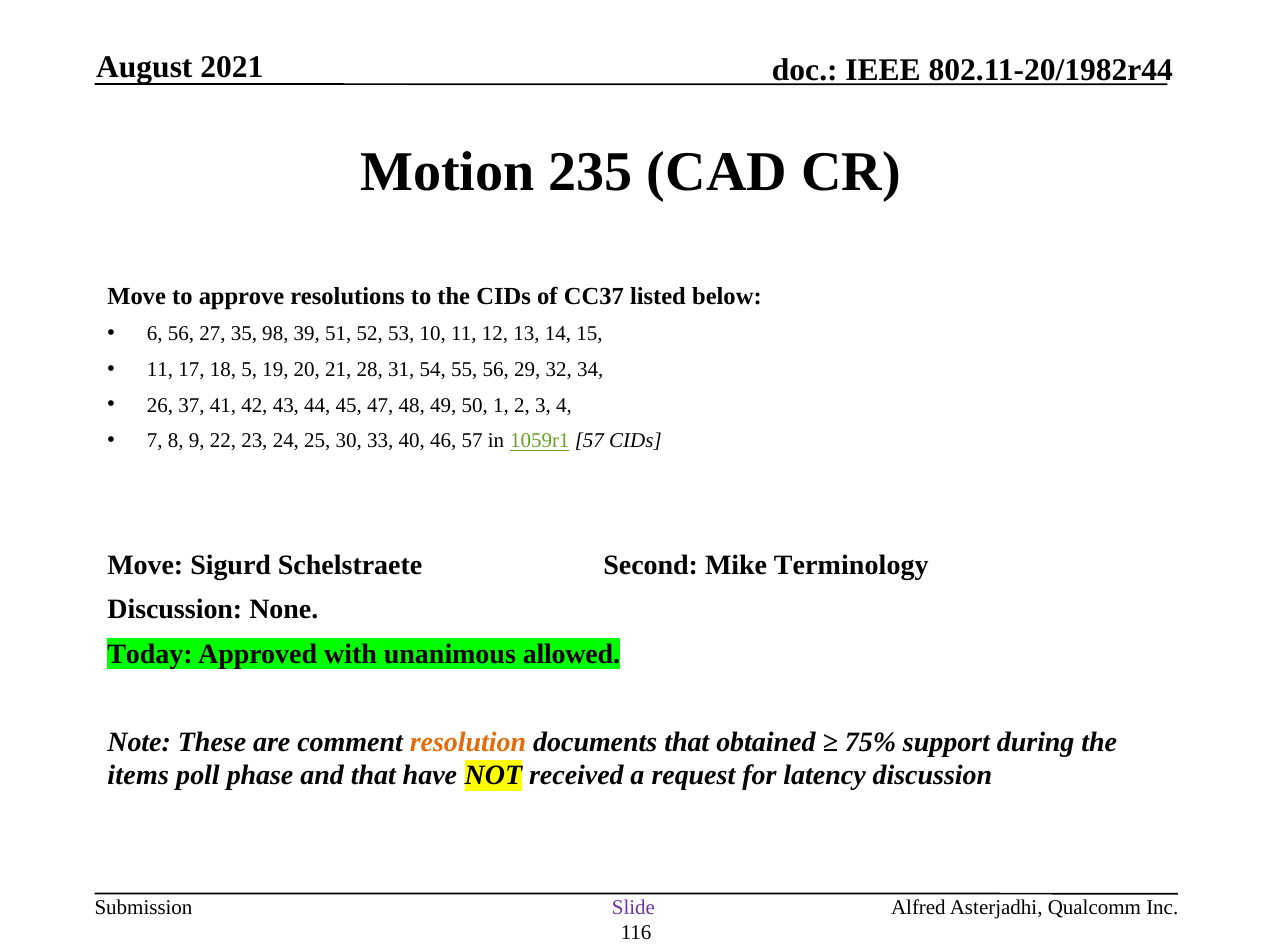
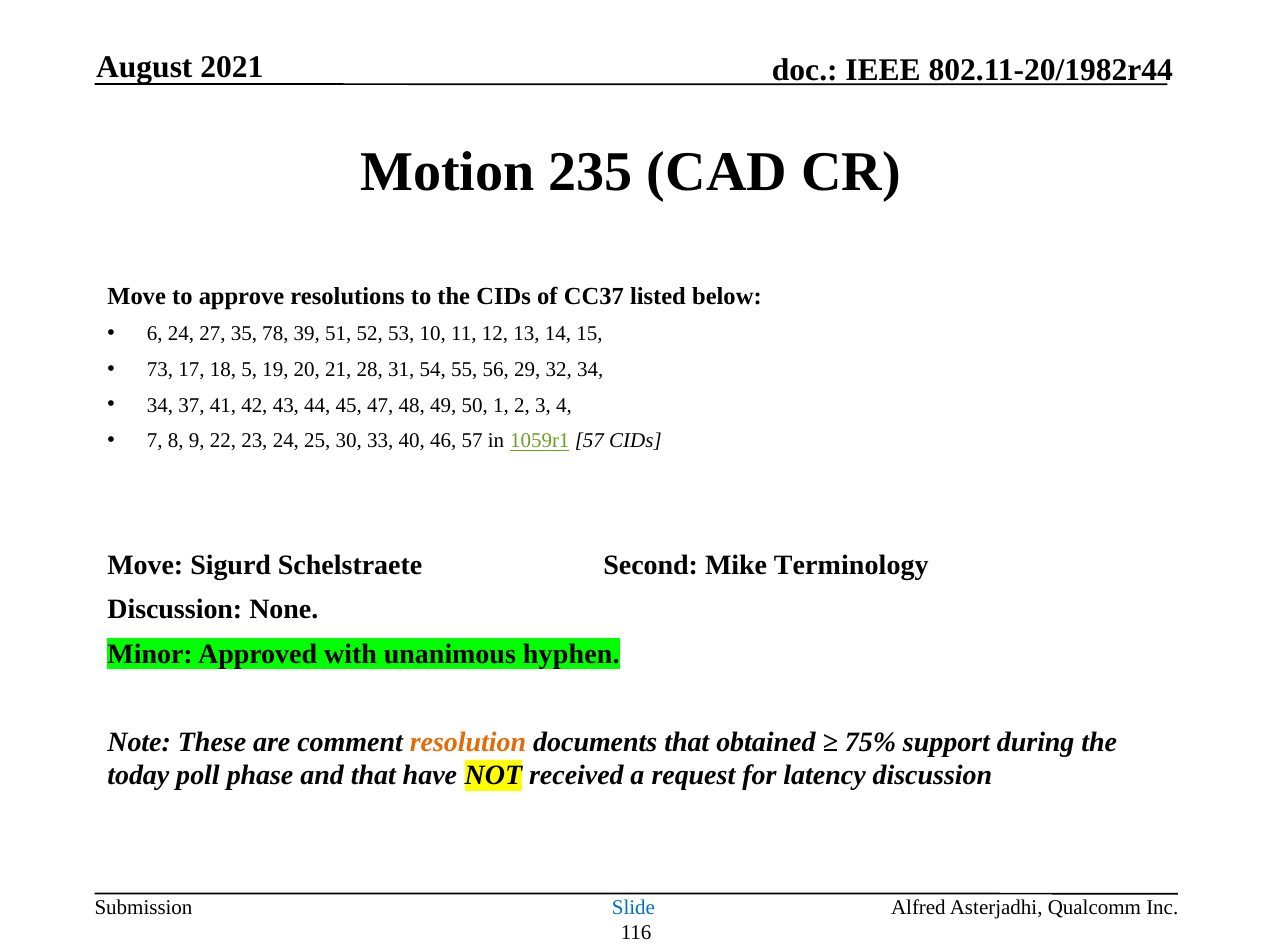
6 56: 56 -> 24
98: 98 -> 78
11 at (160, 370): 11 -> 73
26 at (160, 405): 26 -> 34
Today: Today -> Minor
allowed: allowed -> hyphen
items: items -> today
Slide colour: purple -> blue
